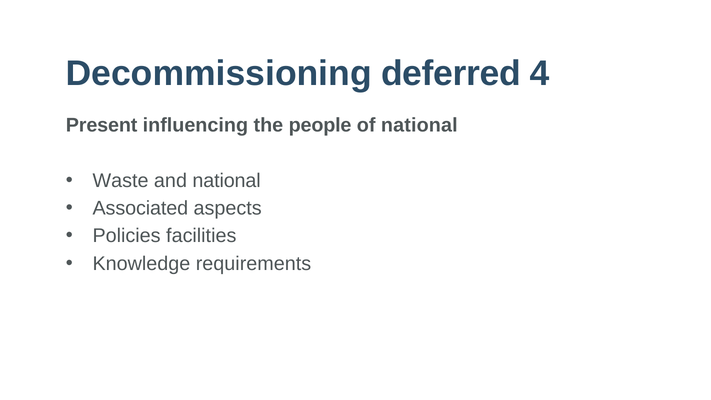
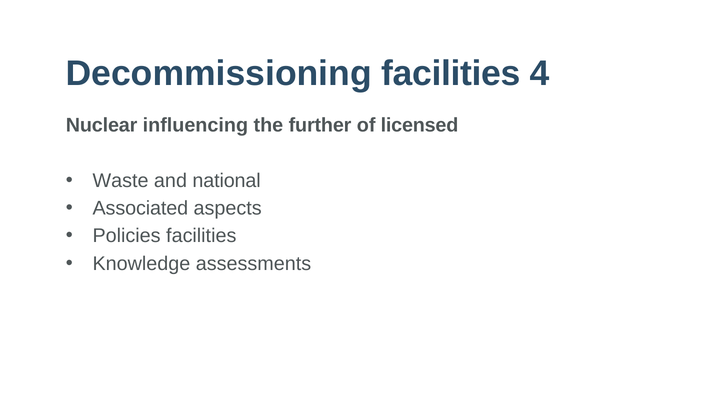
Decommissioning deferred: deferred -> facilities
Present: Present -> Nuclear
people: people -> further
of national: national -> licensed
requirements: requirements -> assessments
